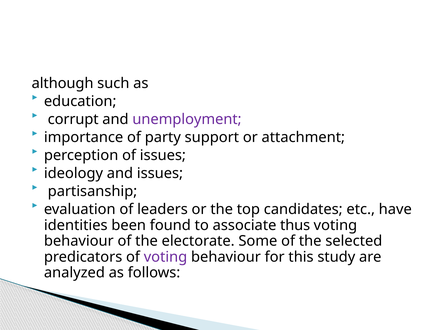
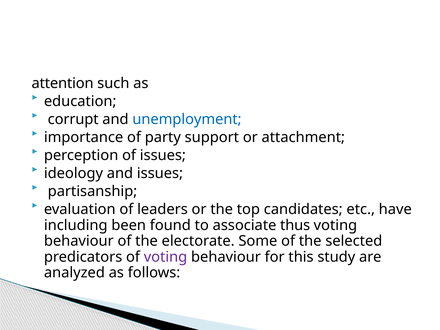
although: although -> attention
unemployment colour: purple -> blue
identities: identities -> including
